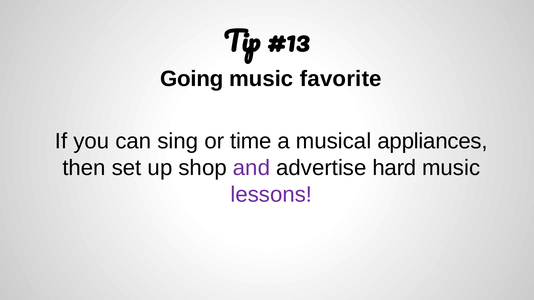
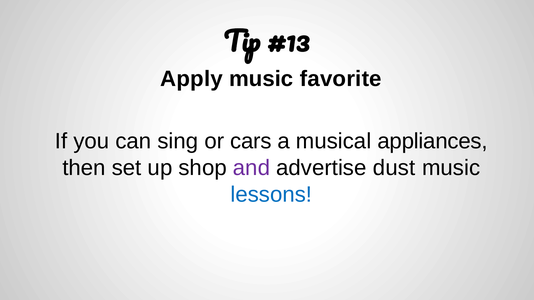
Going: Going -> Apply
time: time -> cars
hard: hard -> dust
lessons colour: purple -> blue
